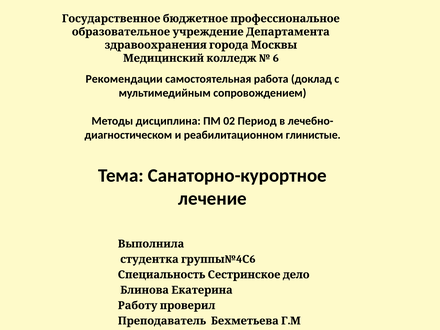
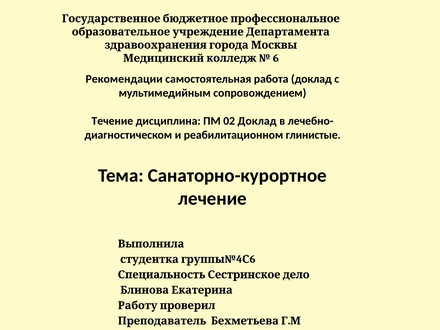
Методы: Методы -> Течение
02 Период: Период -> Доклад
